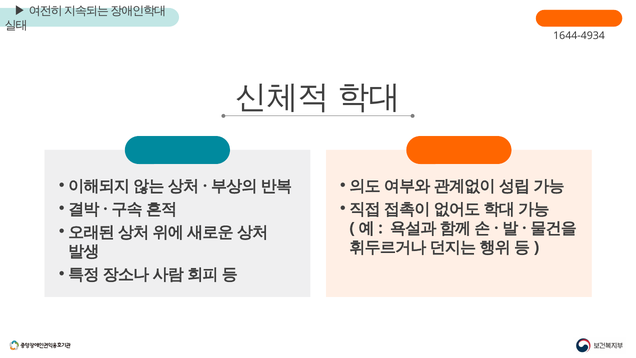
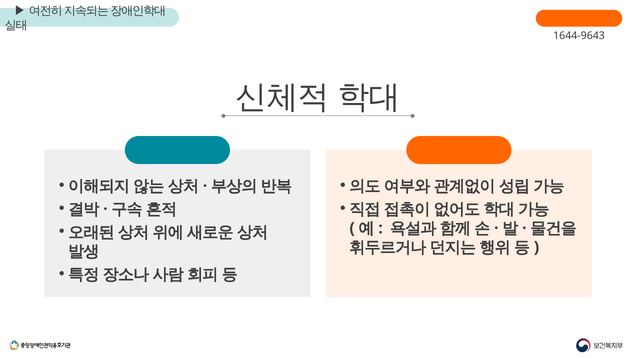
1644-4934: 1644-4934 -> 1644-9643
